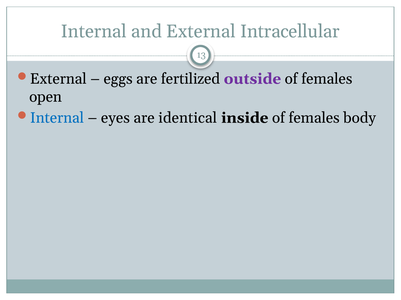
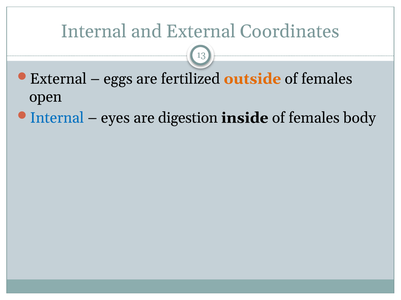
Intracellular: Intracellular -> Coordinates
outside colour: purple -> orange
identical: identical -> digestion
